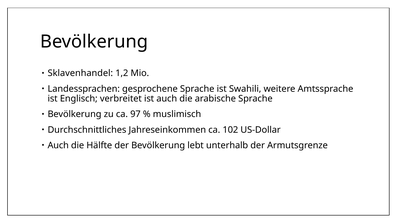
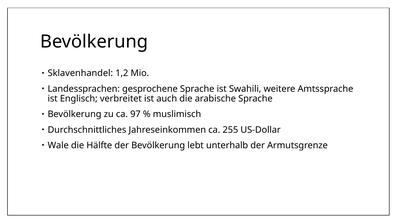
102: 102 -> 255
Auch at (58, 146): Auch -> Wale
